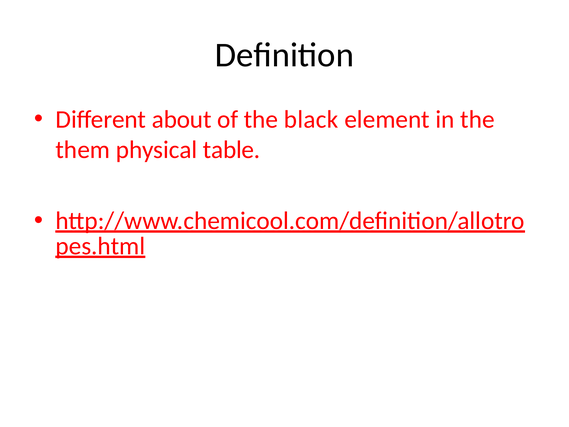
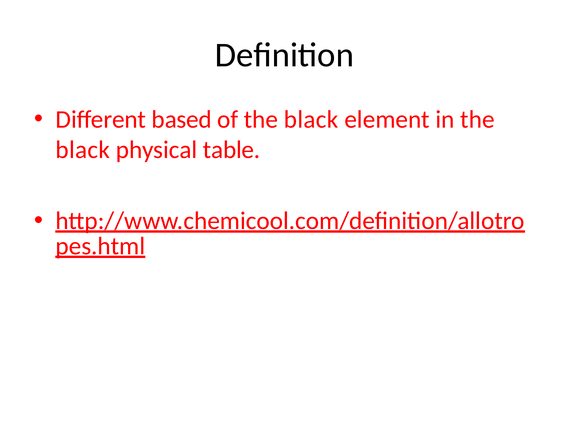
about: about -> based
them at (83, 150): them -> black
